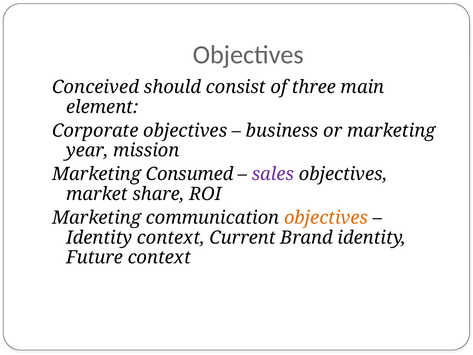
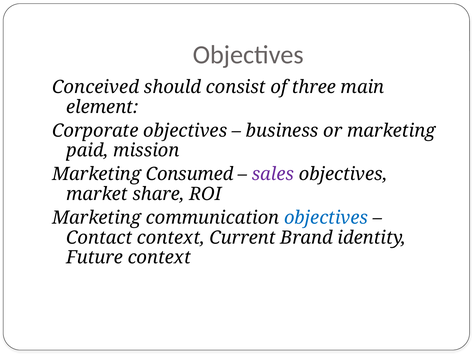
year: year -> paid
objectives at (326, 218) colour: orange -> blue
Identity at (99, 238): Identity -> Contact
